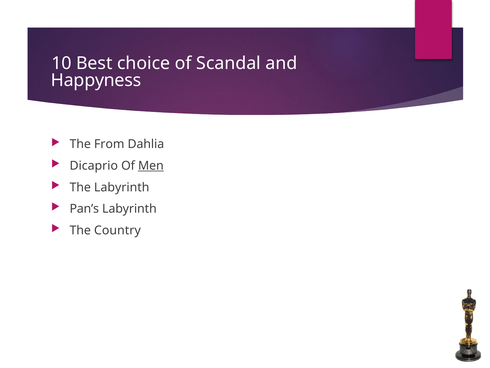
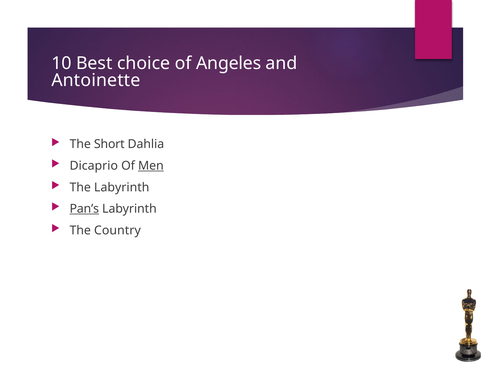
Scandal: Scandal -> Angeles
Happyness: Happyness -> Antoinette
From: From -> Short
Pan’s underline: none -> present
